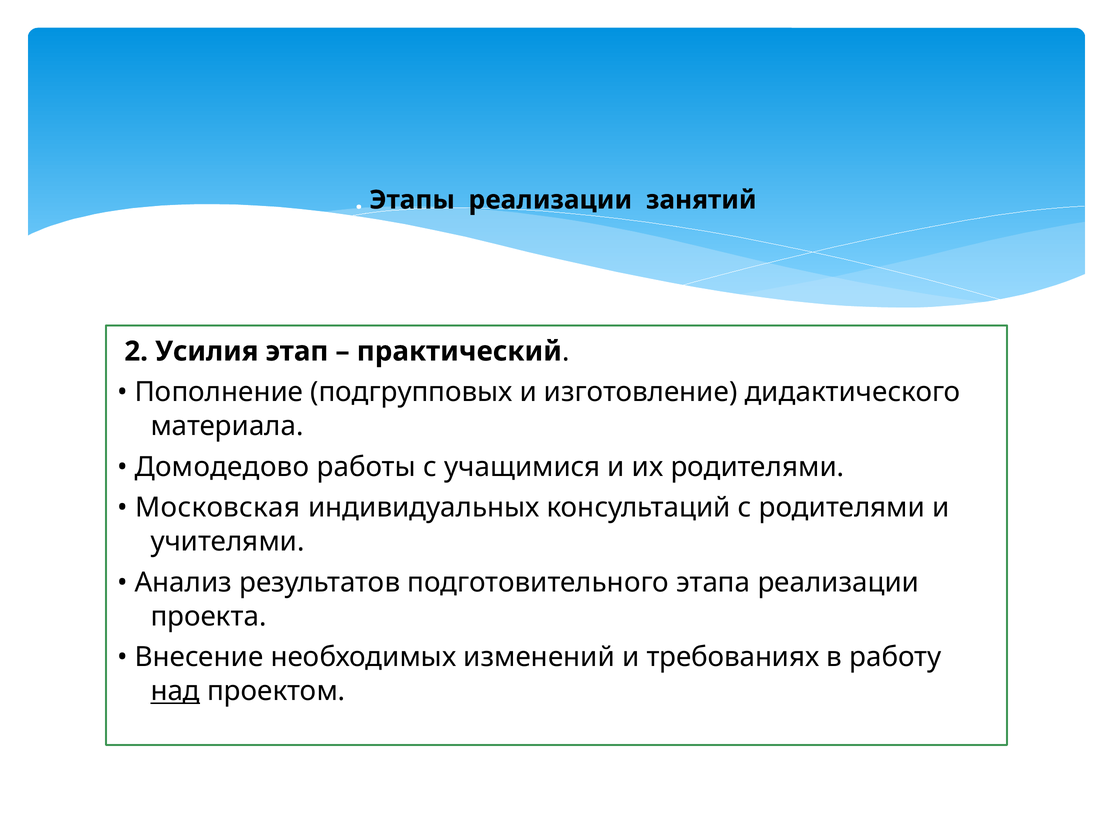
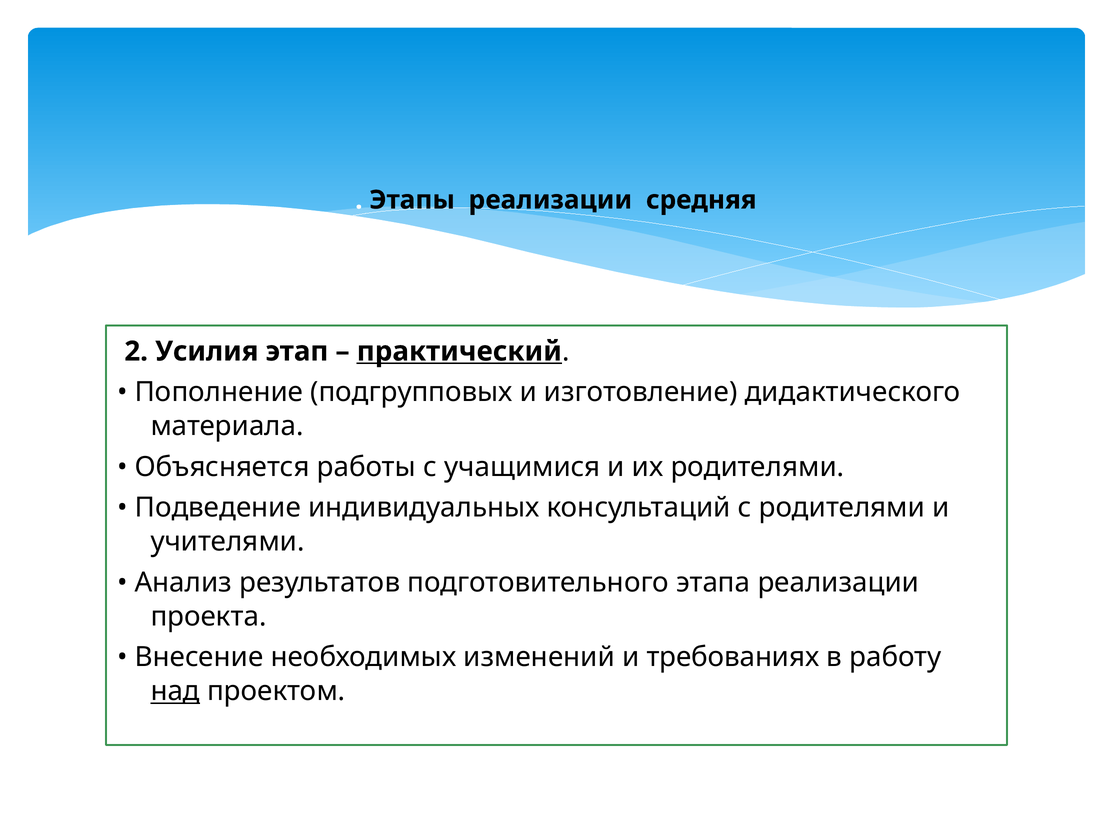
занятий: занятий -> средняя
практический underline: none -> present
Домодедово: Домодедово -> Объясняется
Московская: Московская -> Подведение
